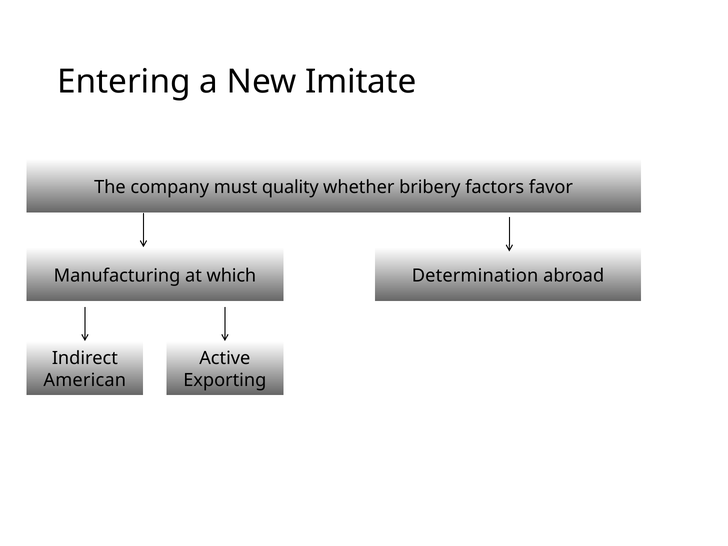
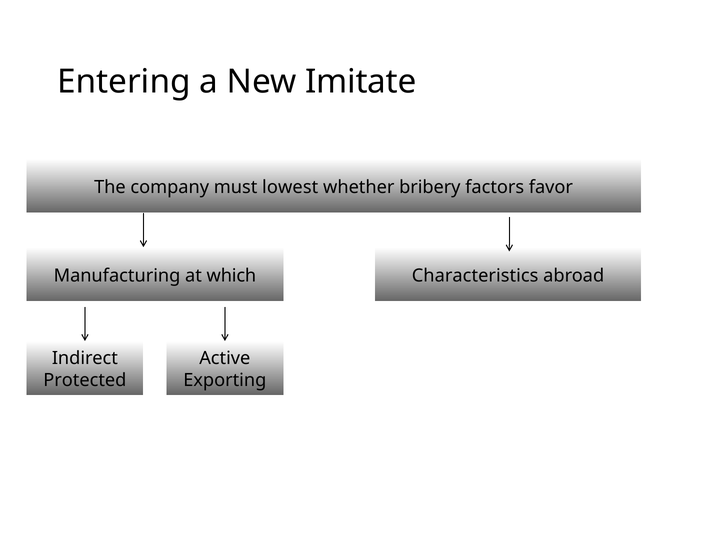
quality: quality -> lowest
Determination: Determination -> Characteristics
American: American -> Protected
